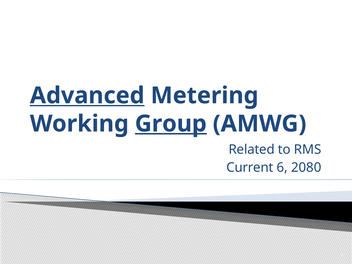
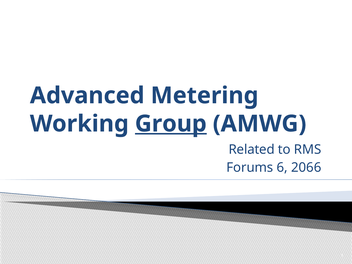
Advanced underline: present -> none
Current: Current -> Forums
2080: 2080 -> 2066
